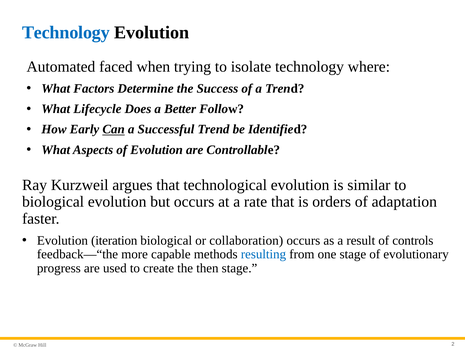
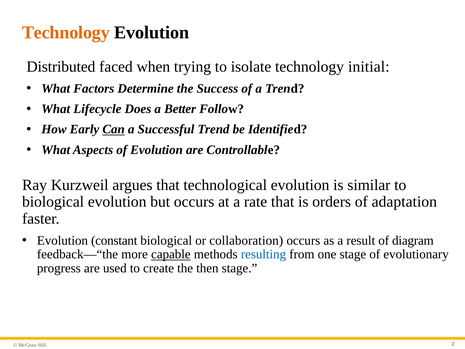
Technology at (66, 33) colour: blue -> orange
Automated: Automated -> Distributed
where: where -> initial
iteration: iteration -> constant
controls: controls -> diagram
capable underline: none -> present
